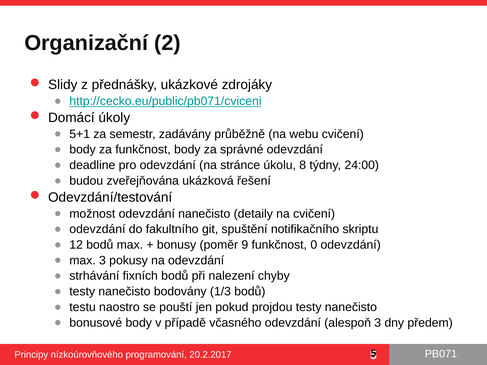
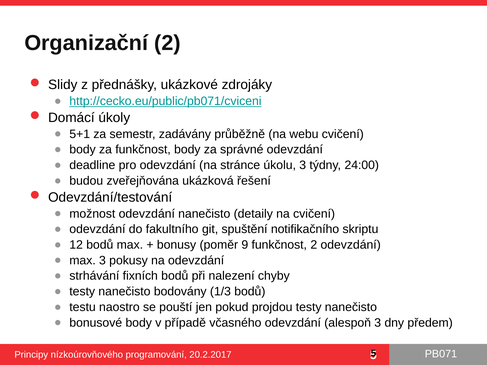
úkolu 8: 8 -> 3
funkčnost 0: 0 -> 2
